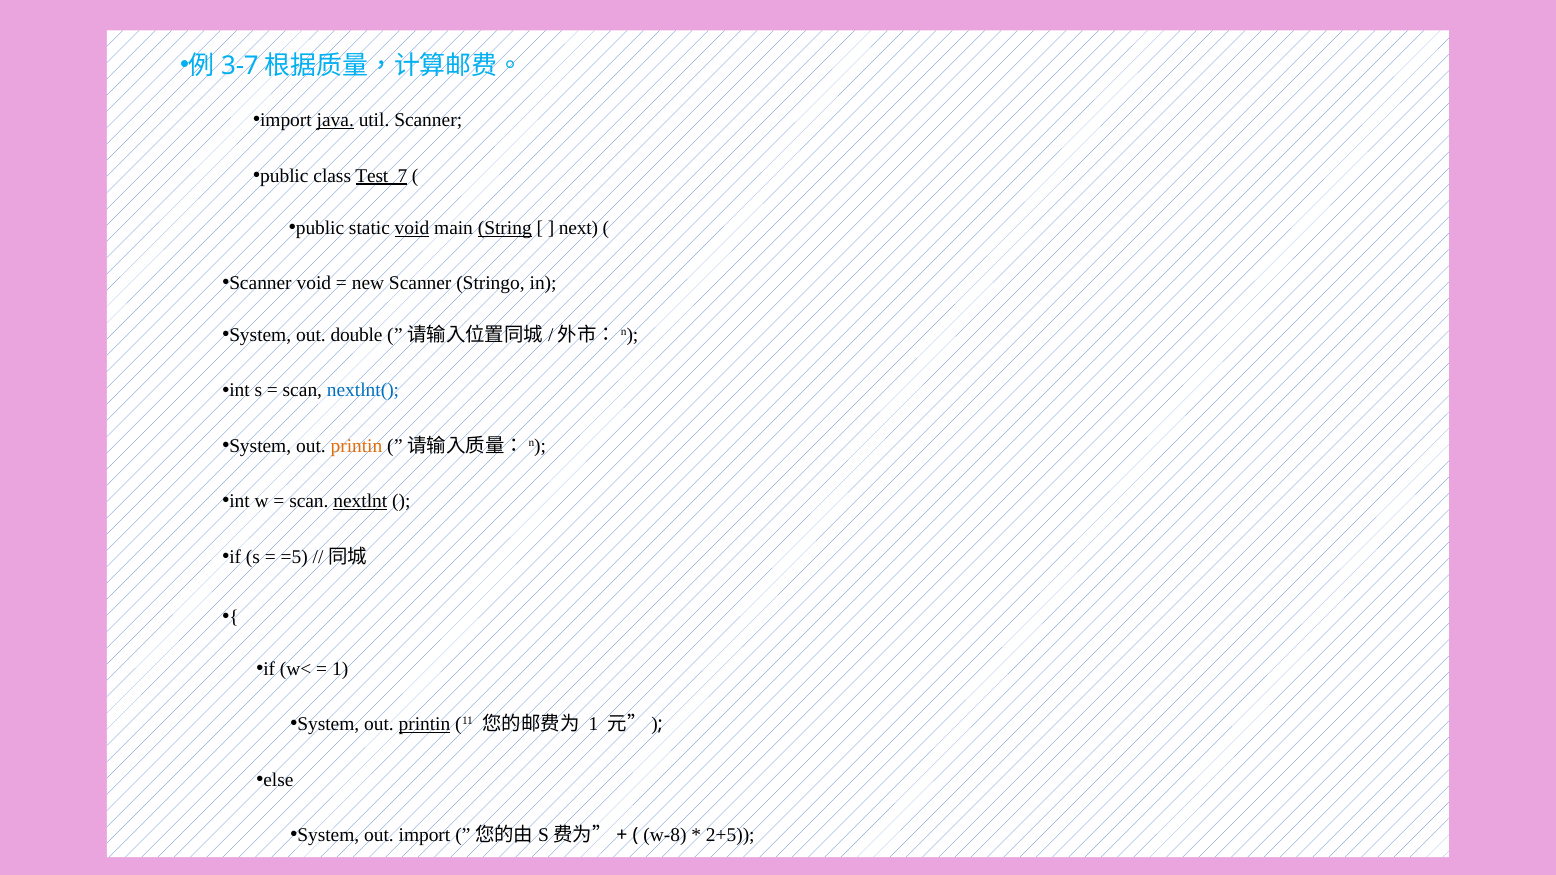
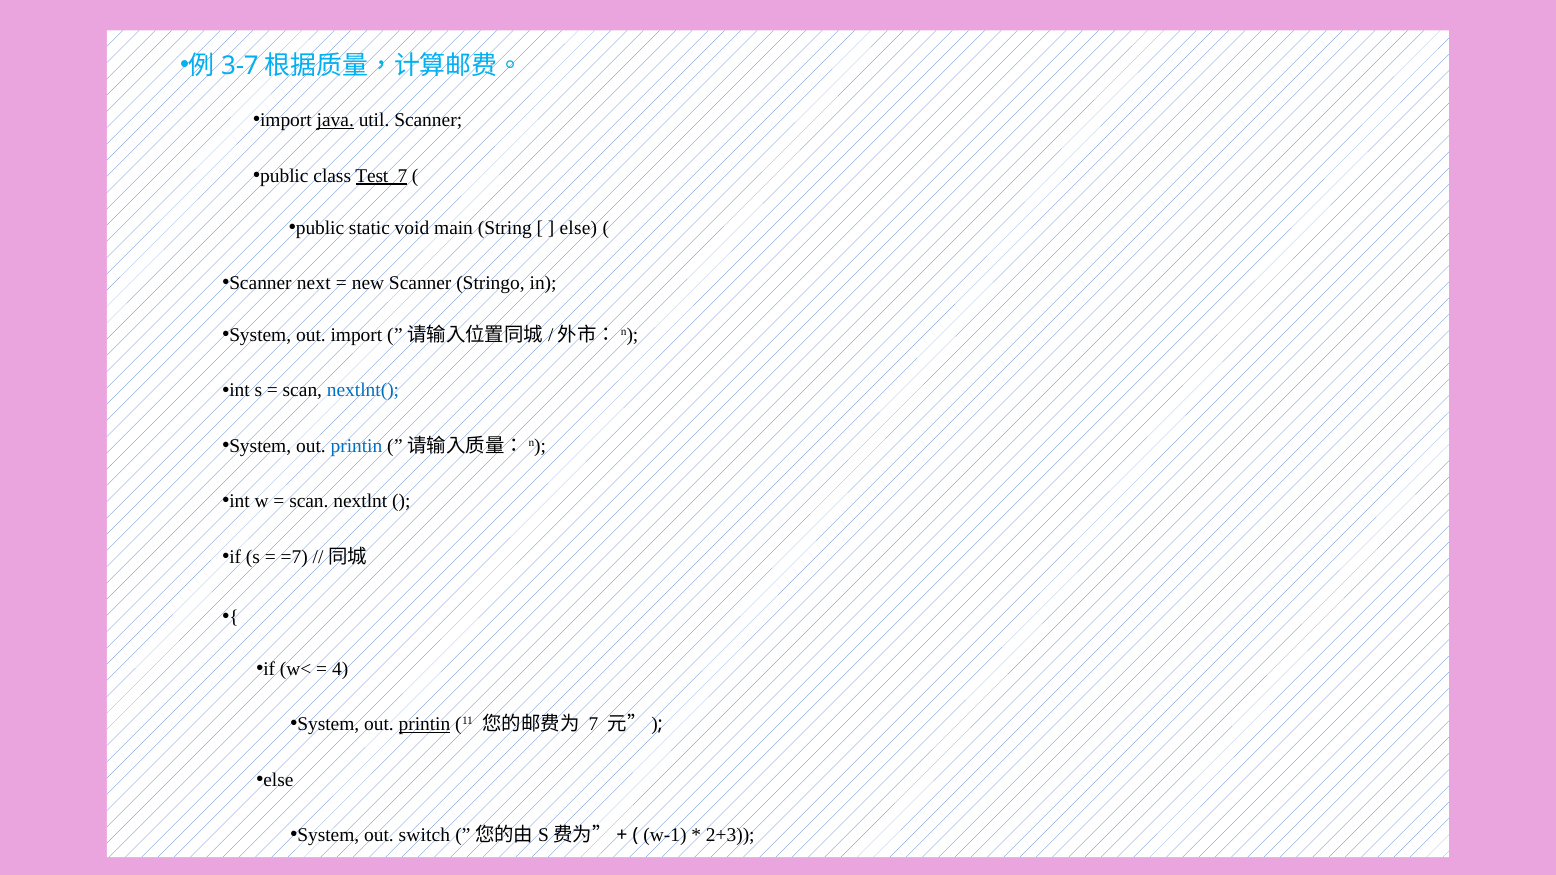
void at (412, 228) underline: present -> none
String underline: present -> none
next at (579, 228): next -> else
Scanner void: void -> next
out double: double -> import
printin at (356, 446) colour: orange -> blue
nextlnt underline: present -> none
=5: =5 -> =7
1 at (340, 669): 1 -> 4
1 at (593, 725): 1 -> 7
out import: import -> switch
w-8: w-8 -> w-1
2+5: 2+5 -> 2+3
